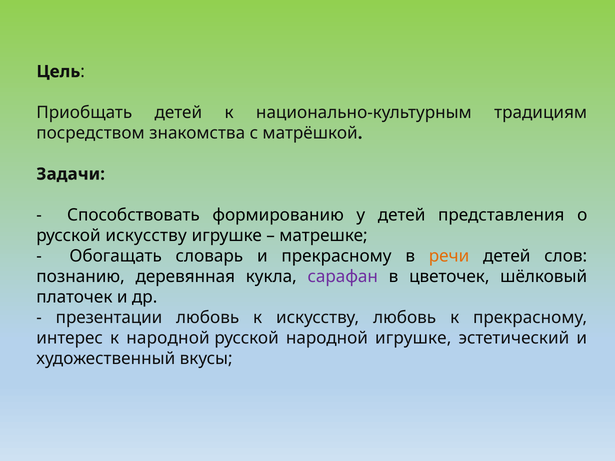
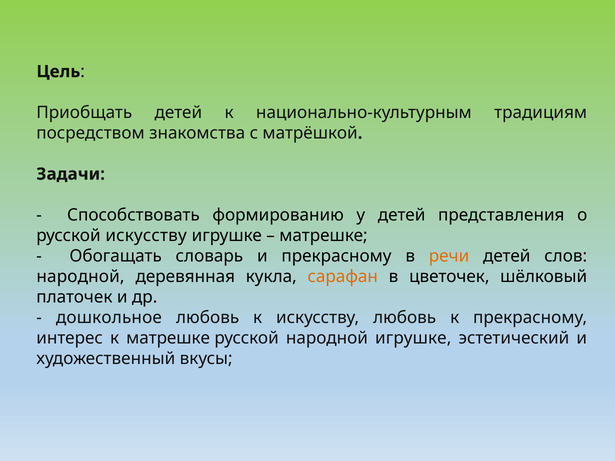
познанию at (81, 277): познанию -> народной
сарафан colour: purple -> orange
презентации: презентации -> дошкольное
к народной: народной -> матрешке
